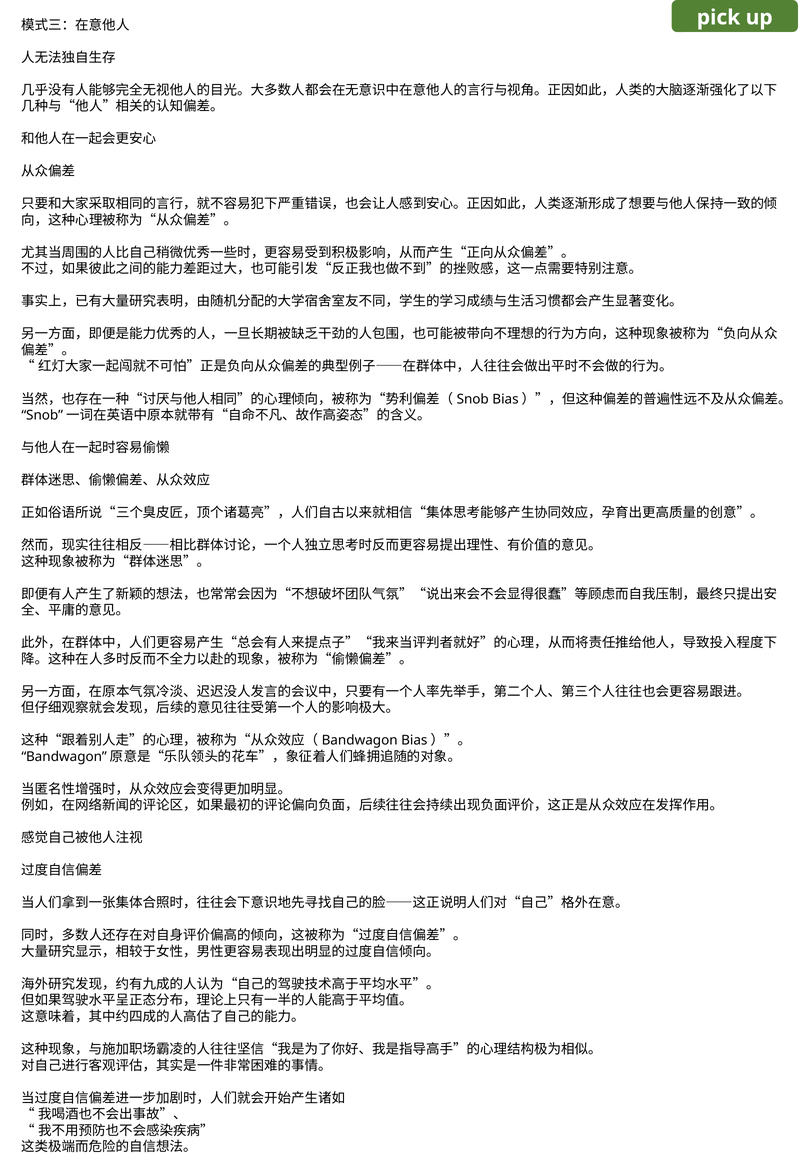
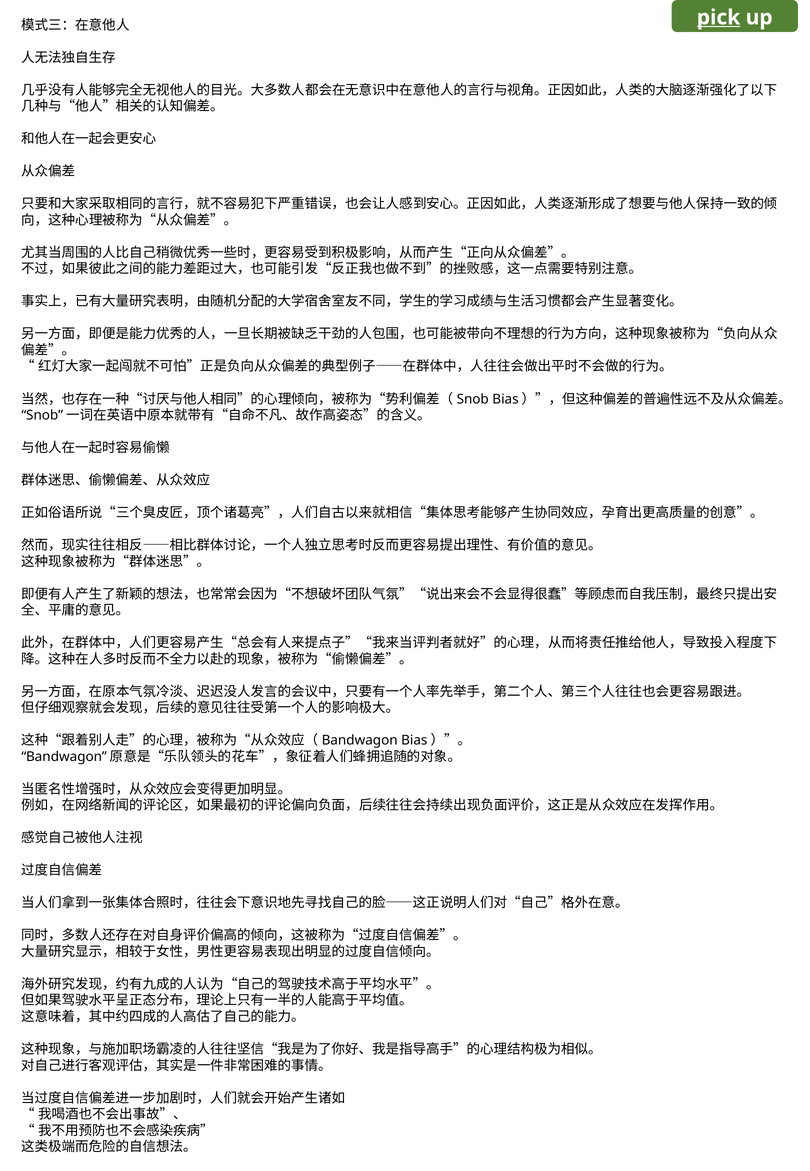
pick underline: none -> present
